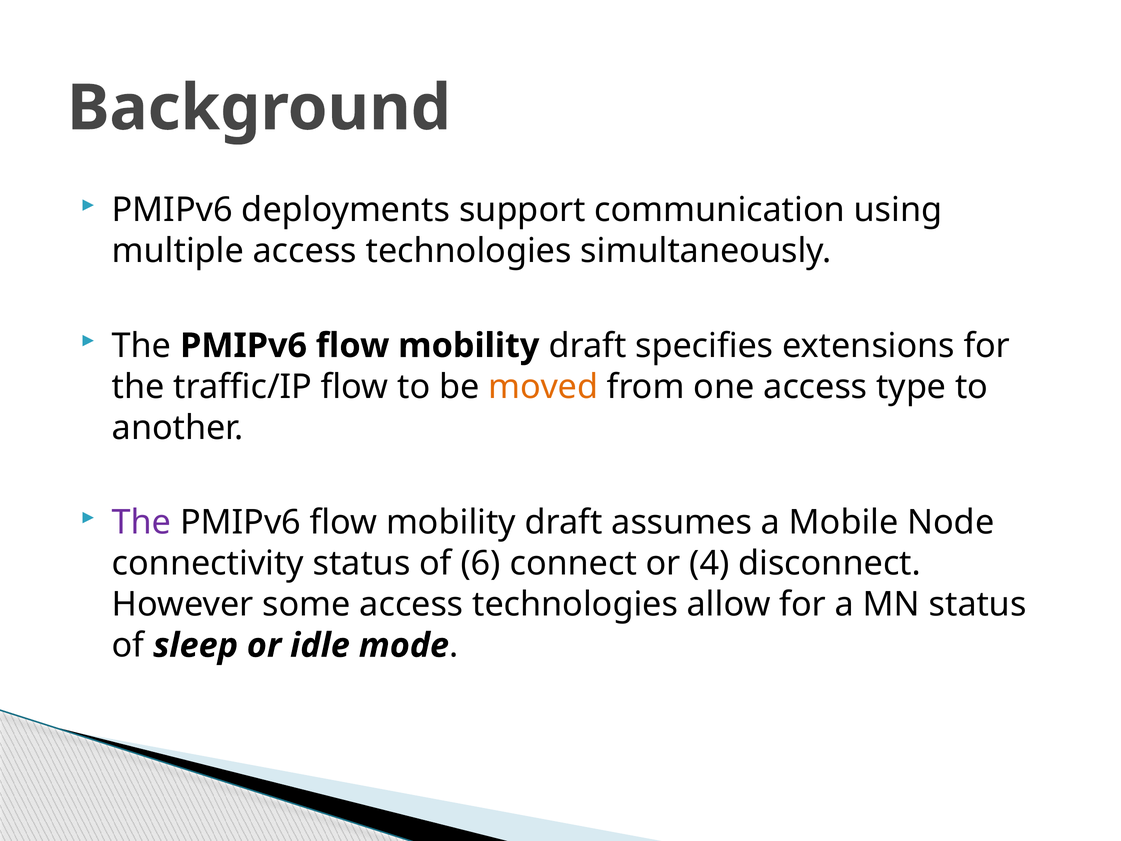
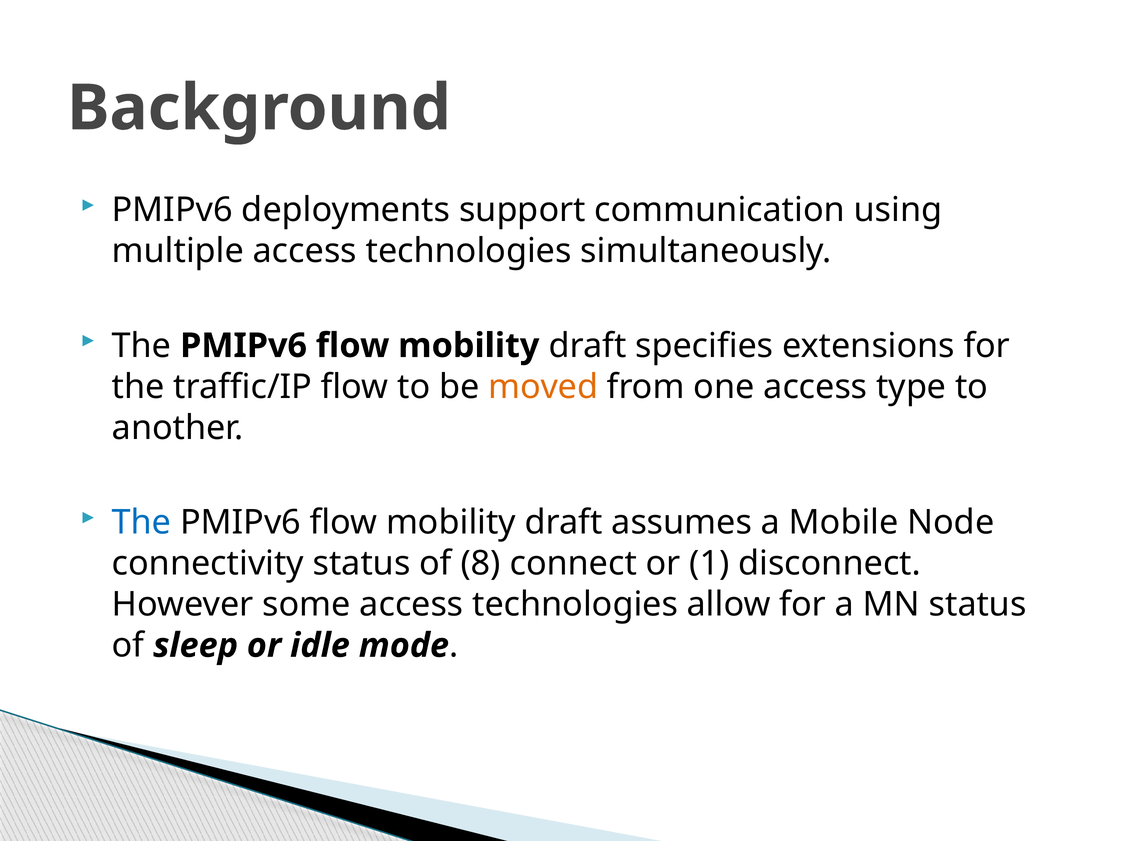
The at (142, 522) colour: purple -> blue
6: 6 -> 8
4: 4 -> 1
